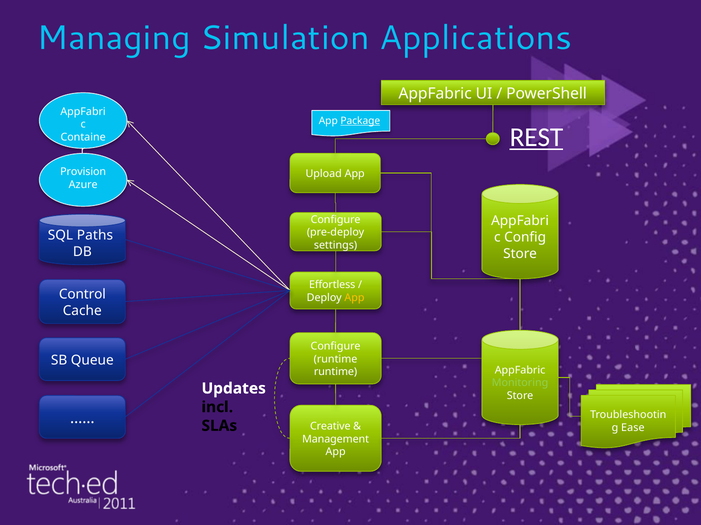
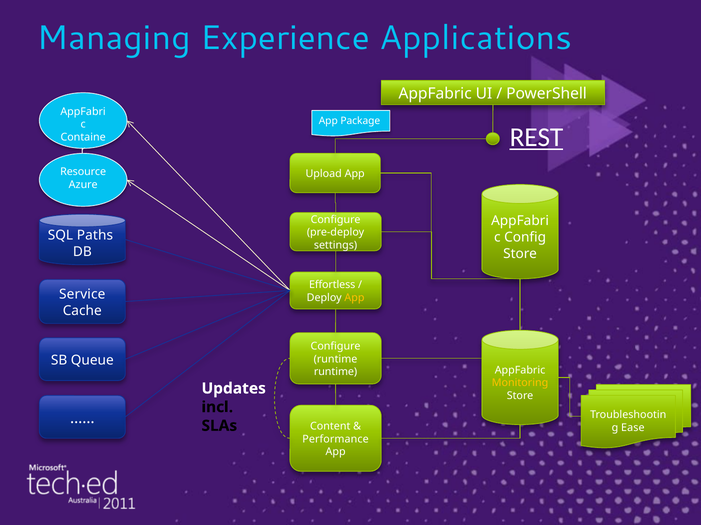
Simulation: Simulation -> Experience
Package underline: present -> none
Provision: Provision -> Resource
Control: Control -> Service
Monitoring colour: light green -> yellow
Creative: Creative -> Content
Management: Management -> Performance
